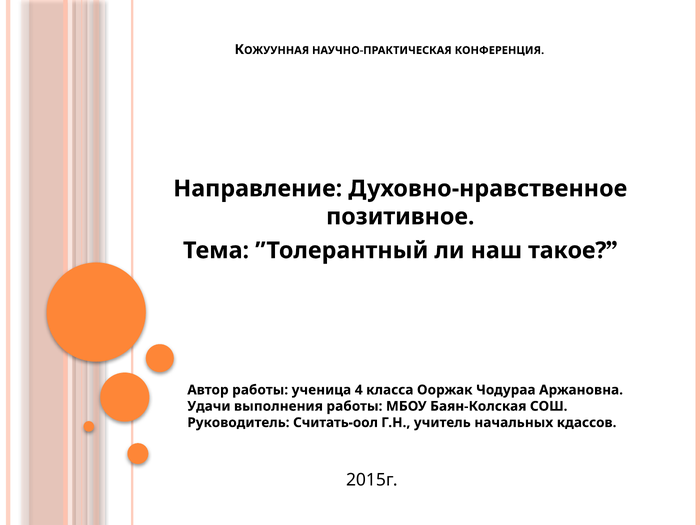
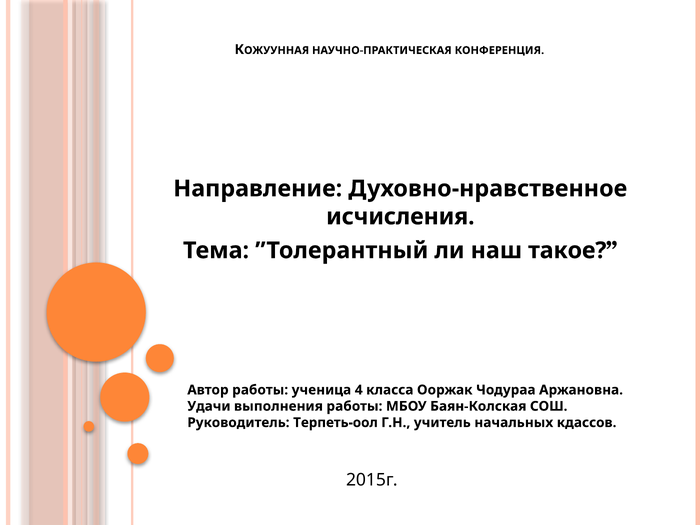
позитивное: позитивное -> исчисления
Считать-оол: Считать-оол -> Терпеть-оол
